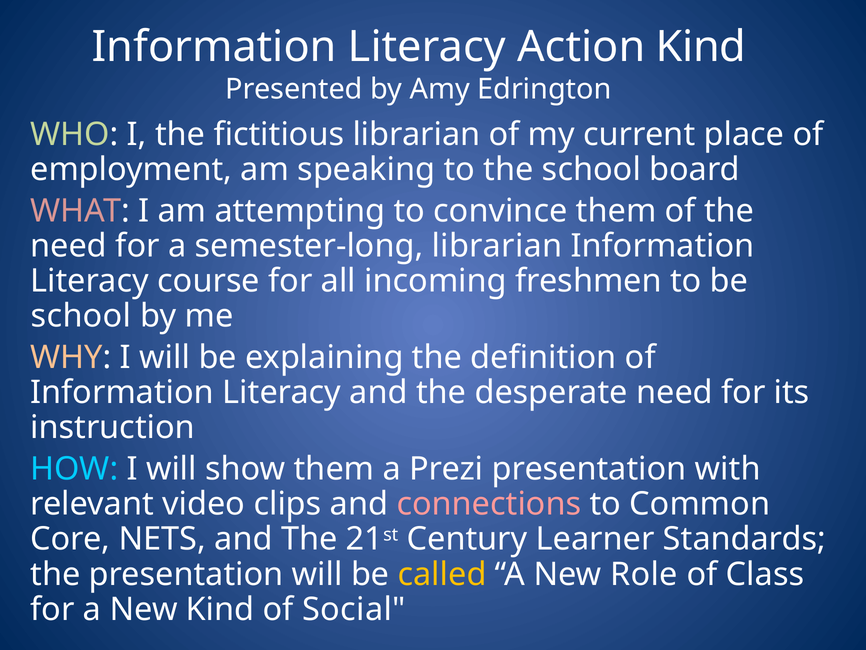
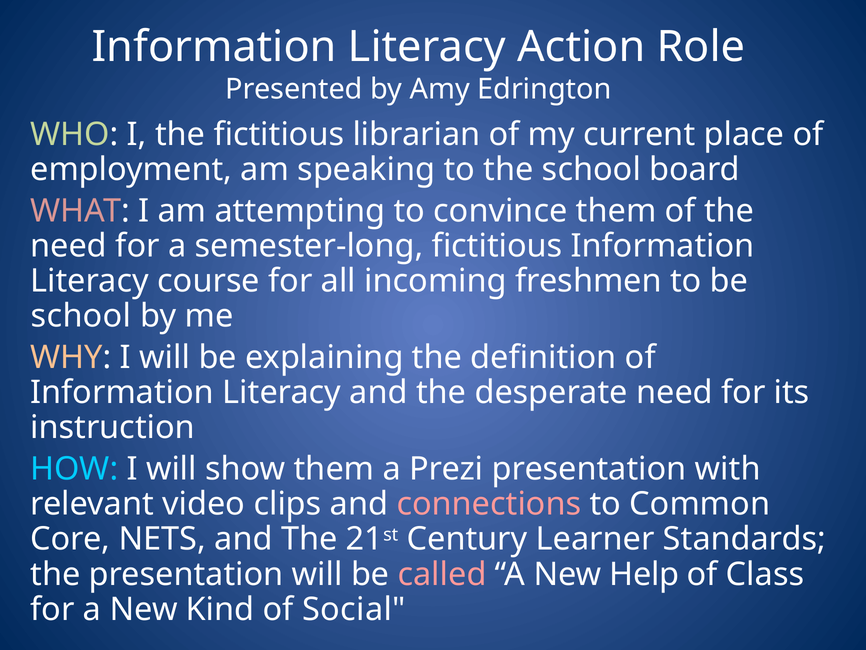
Action Kind: Kind -> Role
semester-long librarian: librarian -> fictitious
called colour: yellow -> pink
Role: Role -> Help
